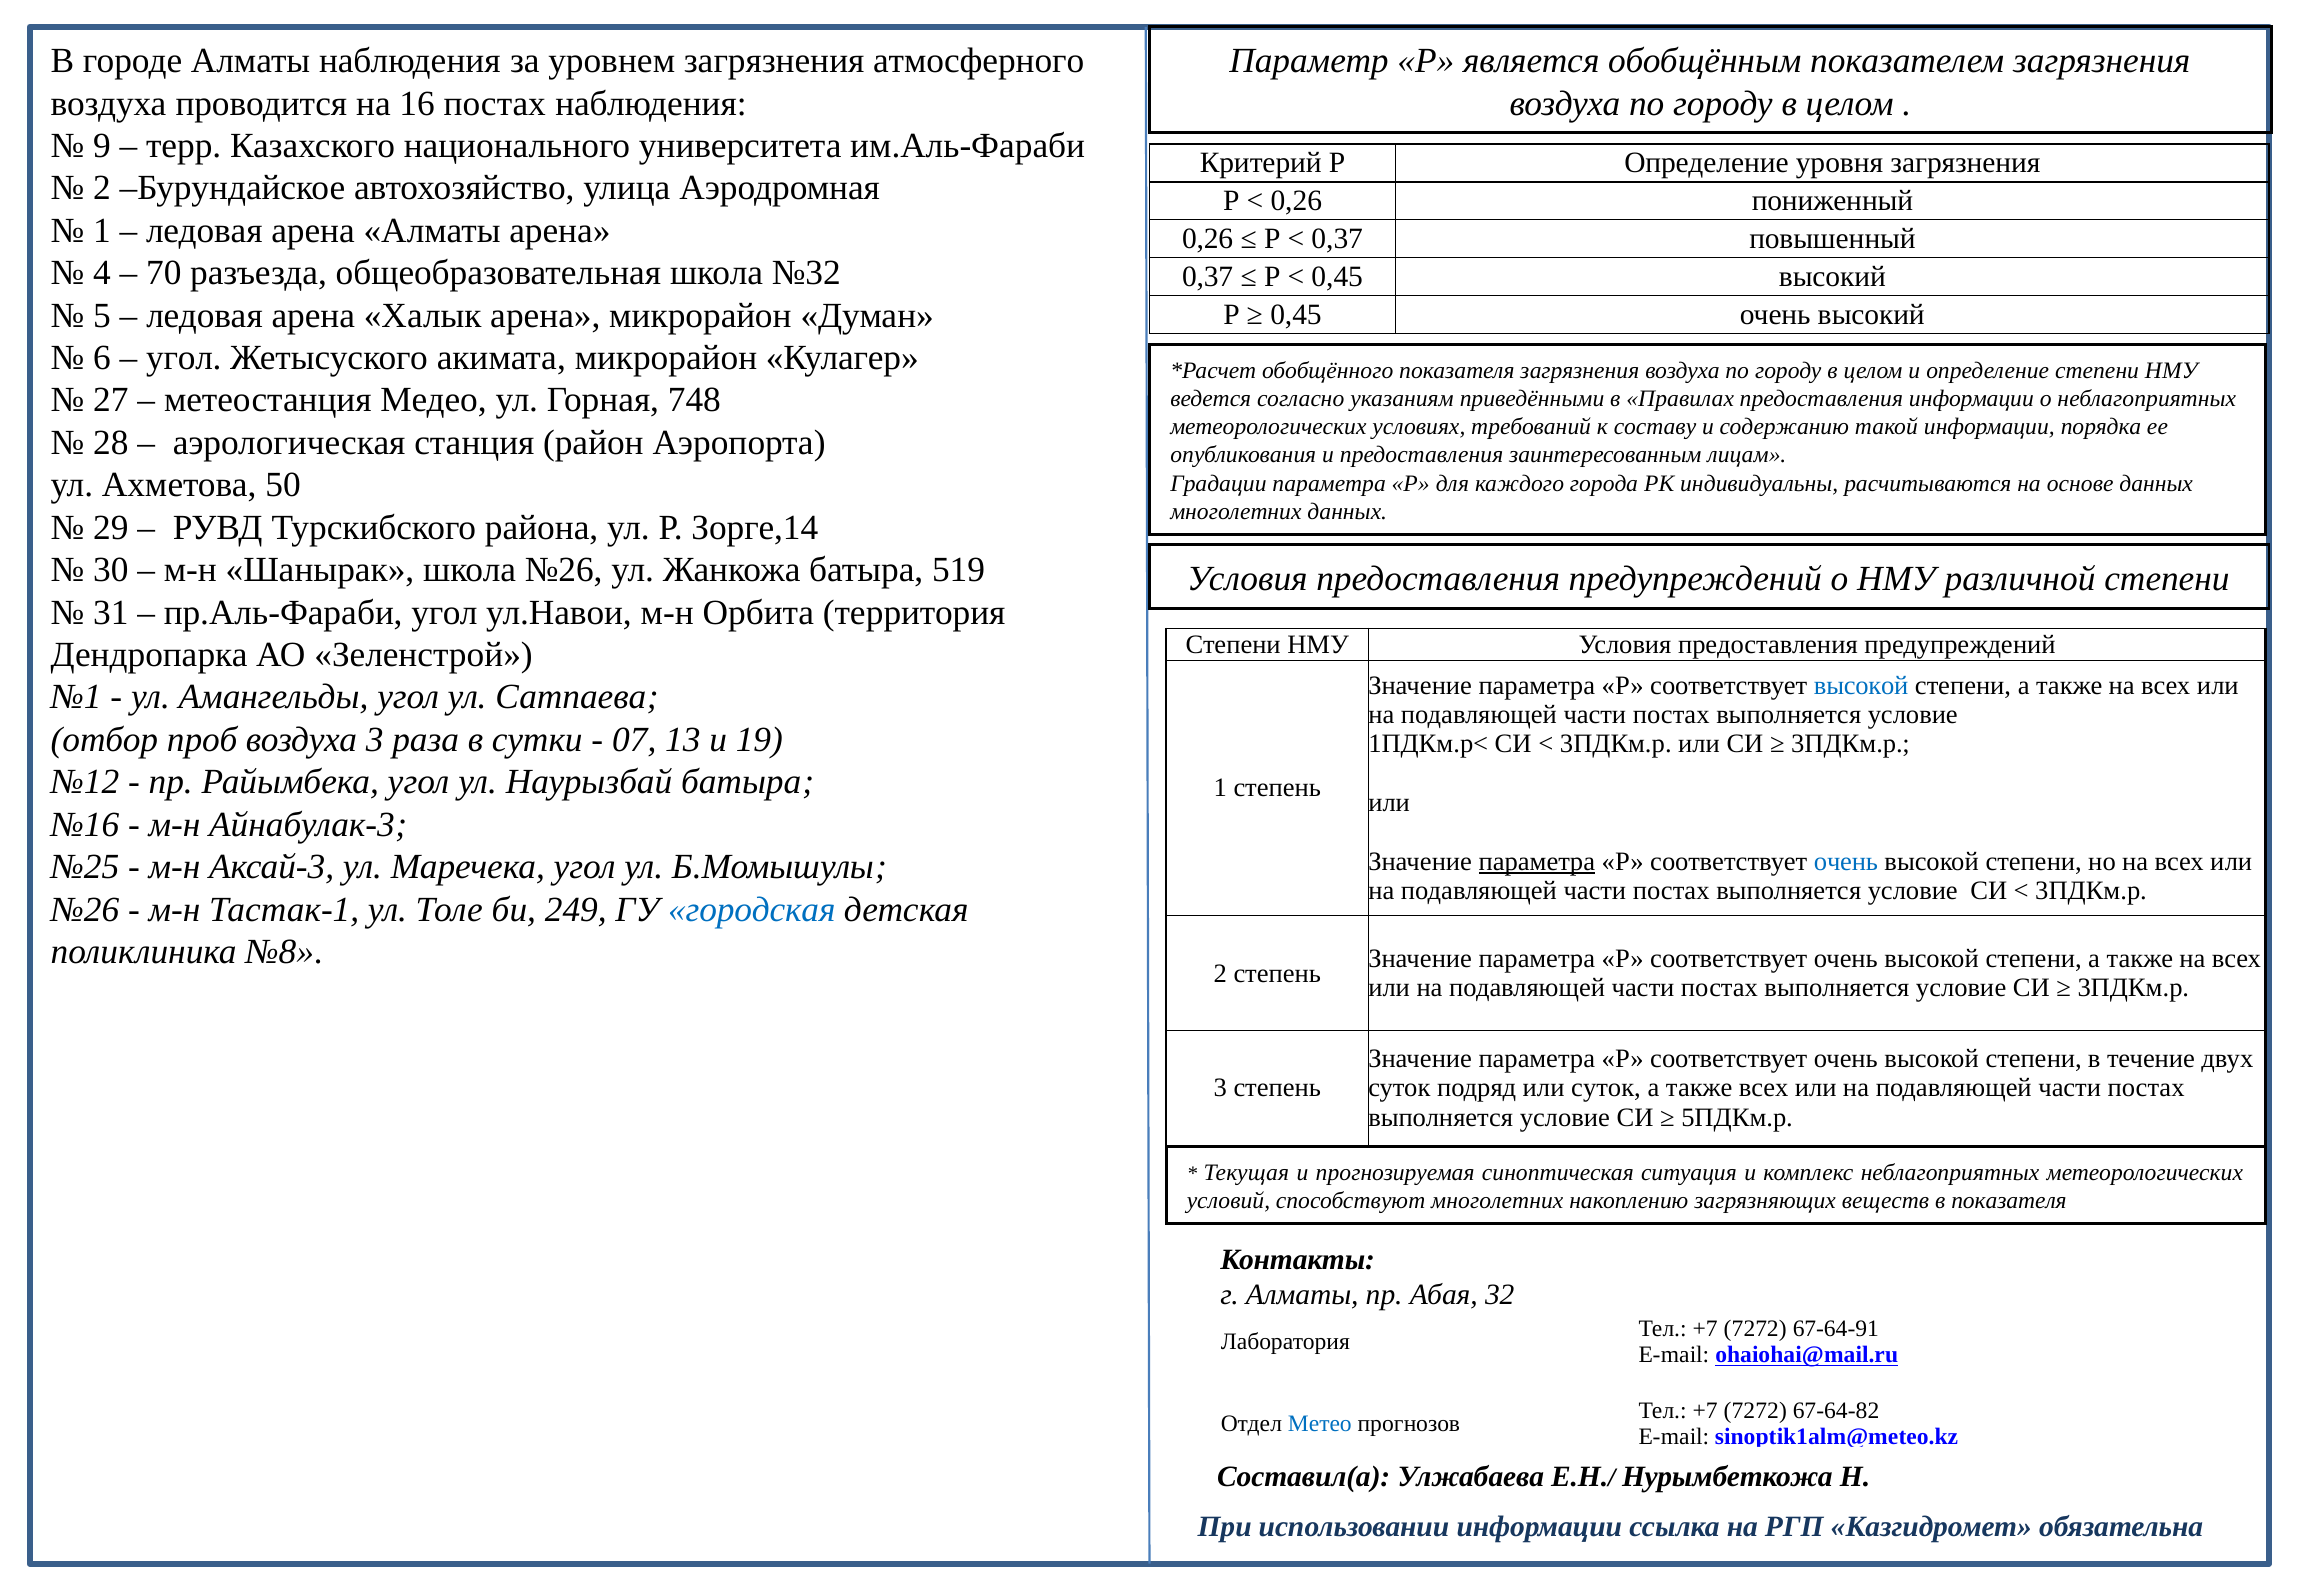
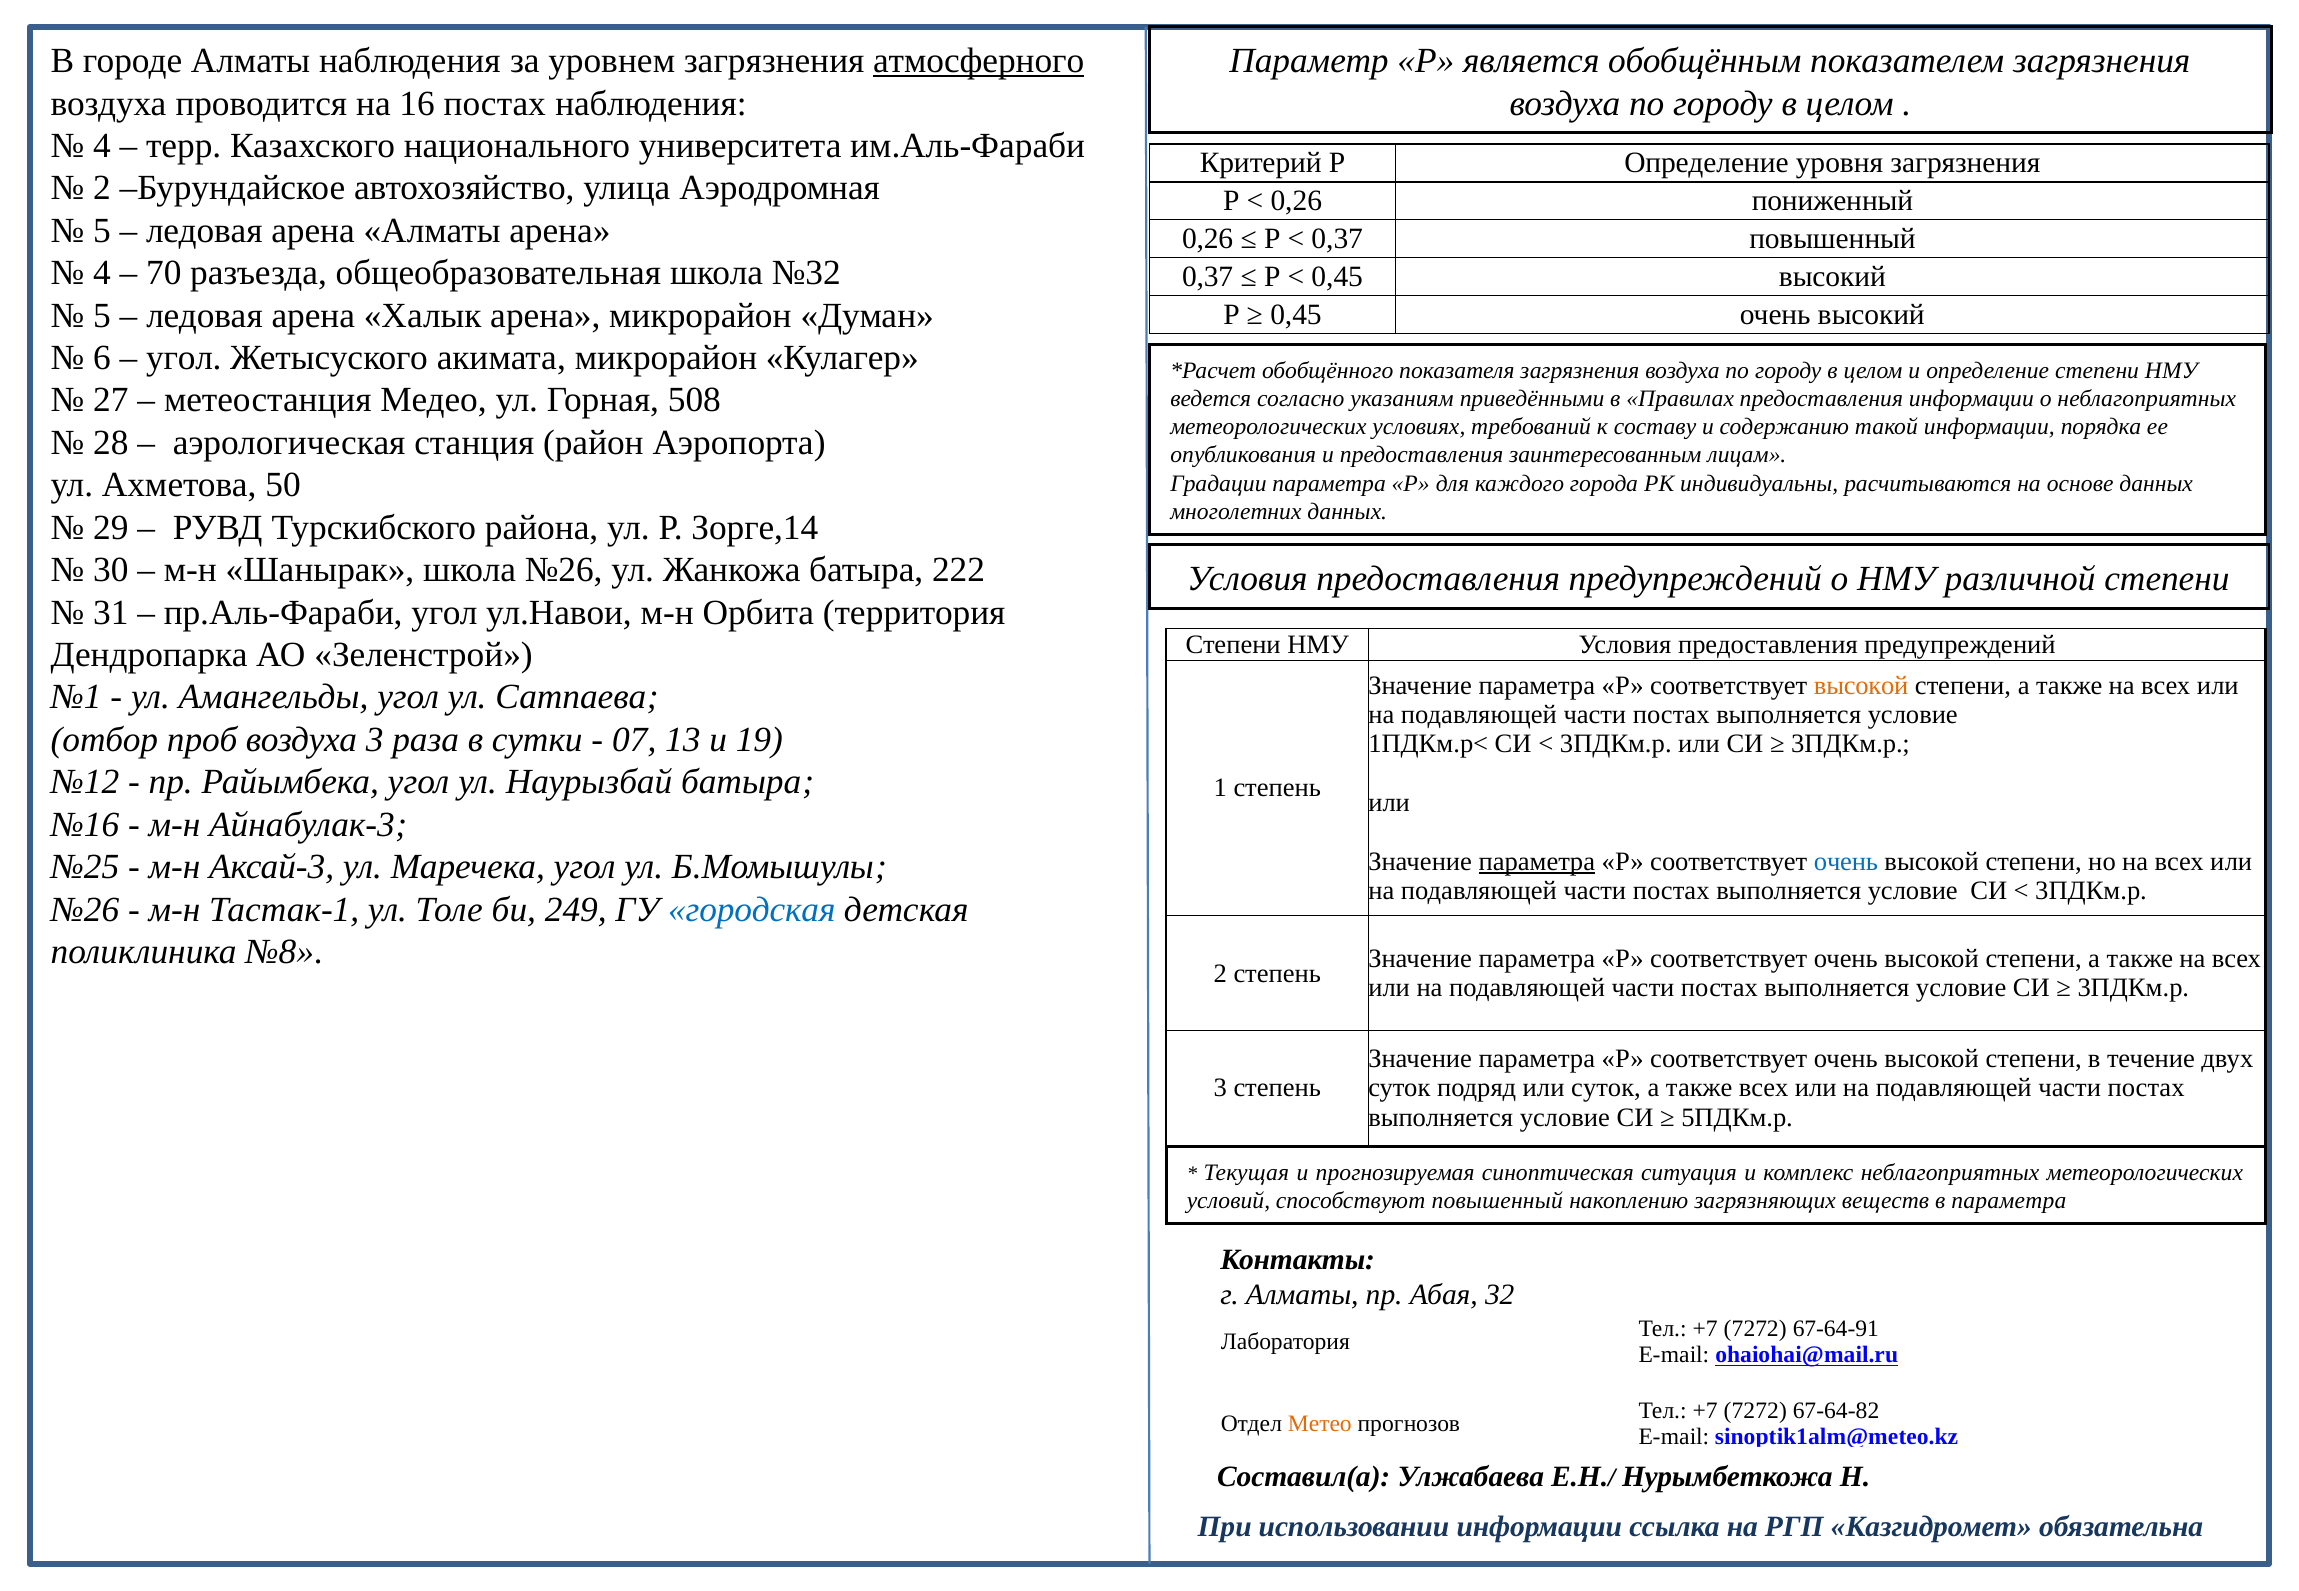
атмосферного underline: none -> present
9 at (102, 146): 9 -> 4
1 at (102, 231): 1 -> 5
748: 748 -> 508
519: 519 -> 222
высокой at (1861, 686) colour: blue -> orange
способствуют многолетних: многолетних -> повышенный
в показателя: показателя -> параметра
Метео colour: blue -> orange
